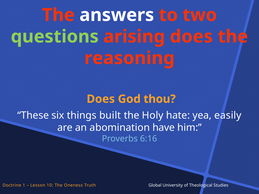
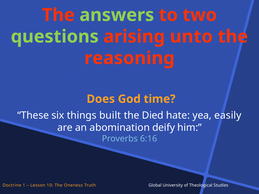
answers colour: white -> light green
arising does: does -> unto
thou: thou -> time
Holy: Holy -> Died
have: have -> deify
